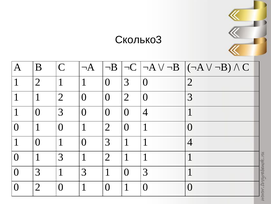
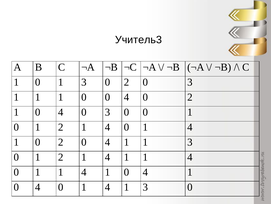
Сколько3: Сколько3 -> Учитель3
2 at (38, 82): 2 -> 0
1 at (84, 82): 1 -> 3
3 at (126, 82): 3 -> 2
2 at (190, 82): 2 -> 3
1 1 2: 2 -> 1
0 0 2: 2 -> 4
3 at (190, 97): 3 -> 2
3 at (61, 112): 3 -> 4
0 at (108, 112): 0 -> 3
4 at (145, 112): 4 -> 0
0 at (61, 127): 0 -> 2
2 at (108, 127): 2 -> 4
0 at (190, 127): 0 -> 4
1 at (61, 142): 1 -> 2
3 at (108, 142): 3 -> 4
1 1 4: 4 -> 3
3 at (61, 157): 3 -> 2
2 at (108, 157): 2 -> 4
1 at (190, 157): 1 -> 4
3 at (38, 172): 3 -> 1
3 at (84, 172): 3 -> 4
3 at (145, 172): 3 -> 4
2 at (38, 186): 2 -> 4
0 at (108, 186): 0 -> 4
0 at (145, 186): 0 -> 3
